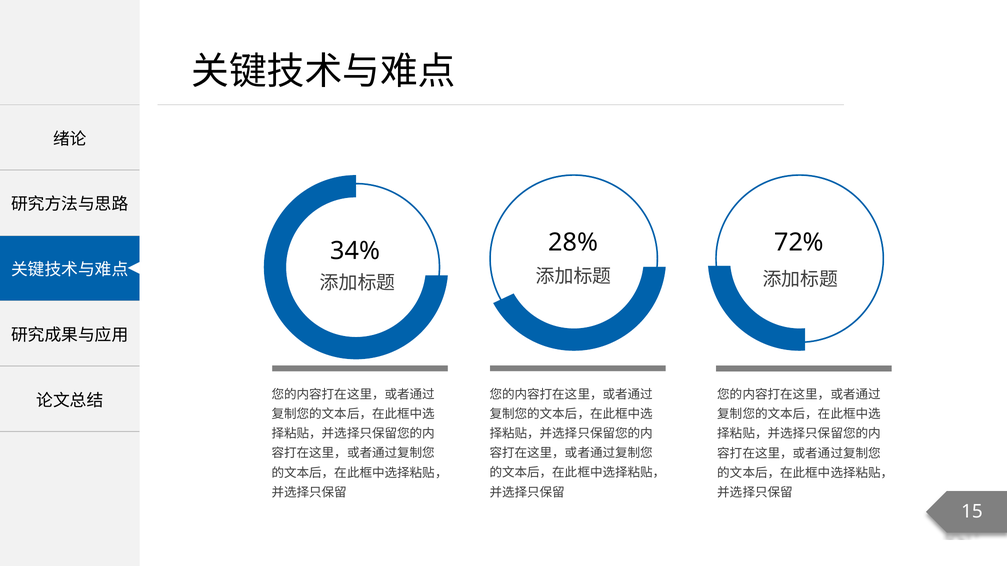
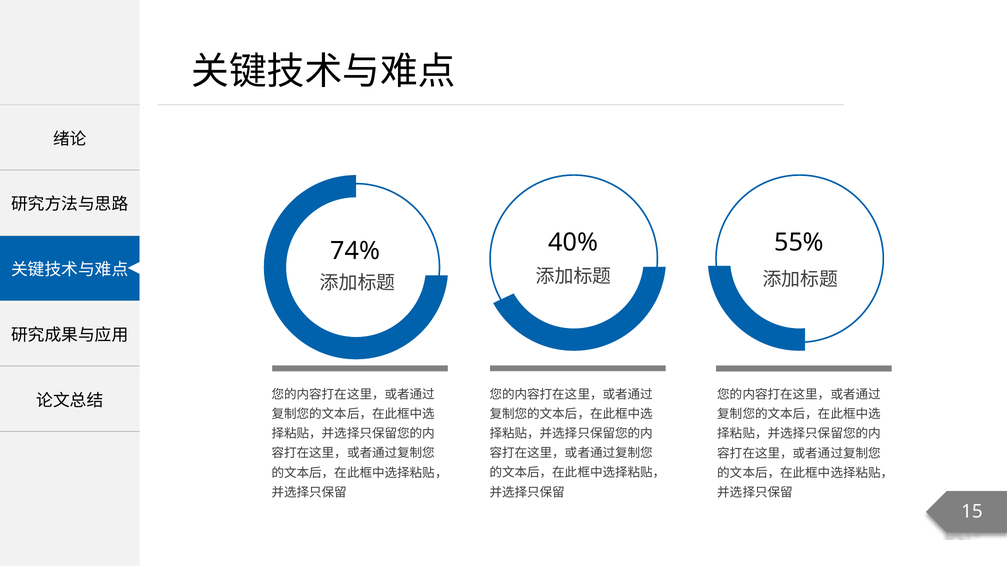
28%: 28% -> 40%
72%: 72% -> 55%
34%: 34% -> 74%
